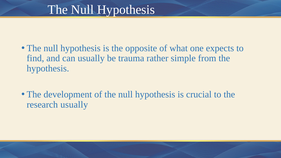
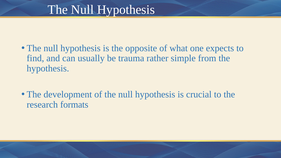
research usually: usually -> formats
